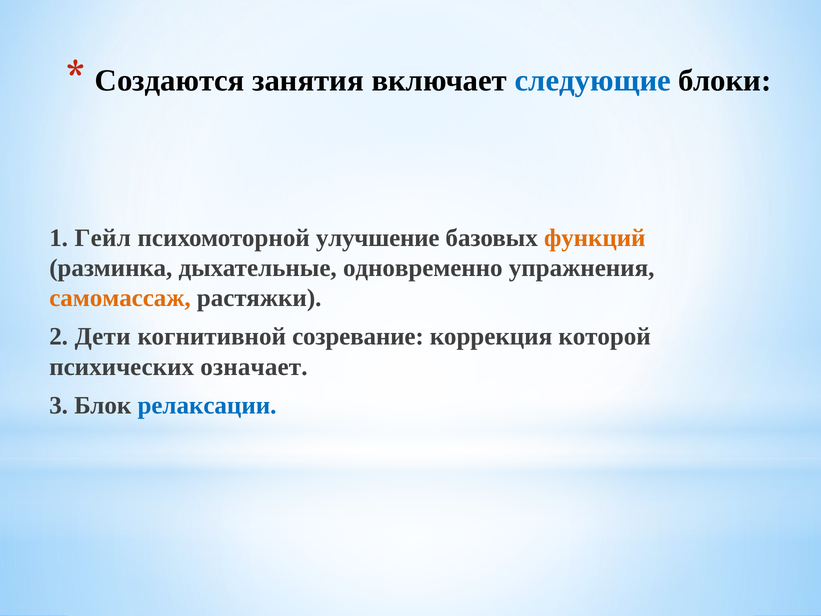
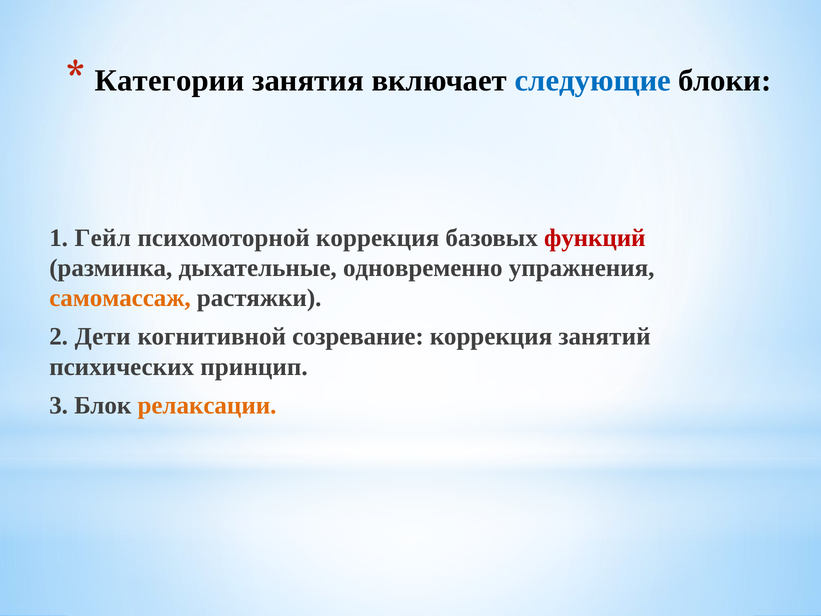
Создаются: Создаются -> Категории
психомоторной улучшение: улучшение -> коррекция
функций colour: orange -> red
которой: которой -> занятий
означает: означает -> принцип
релаксации colour: blue -> orange
